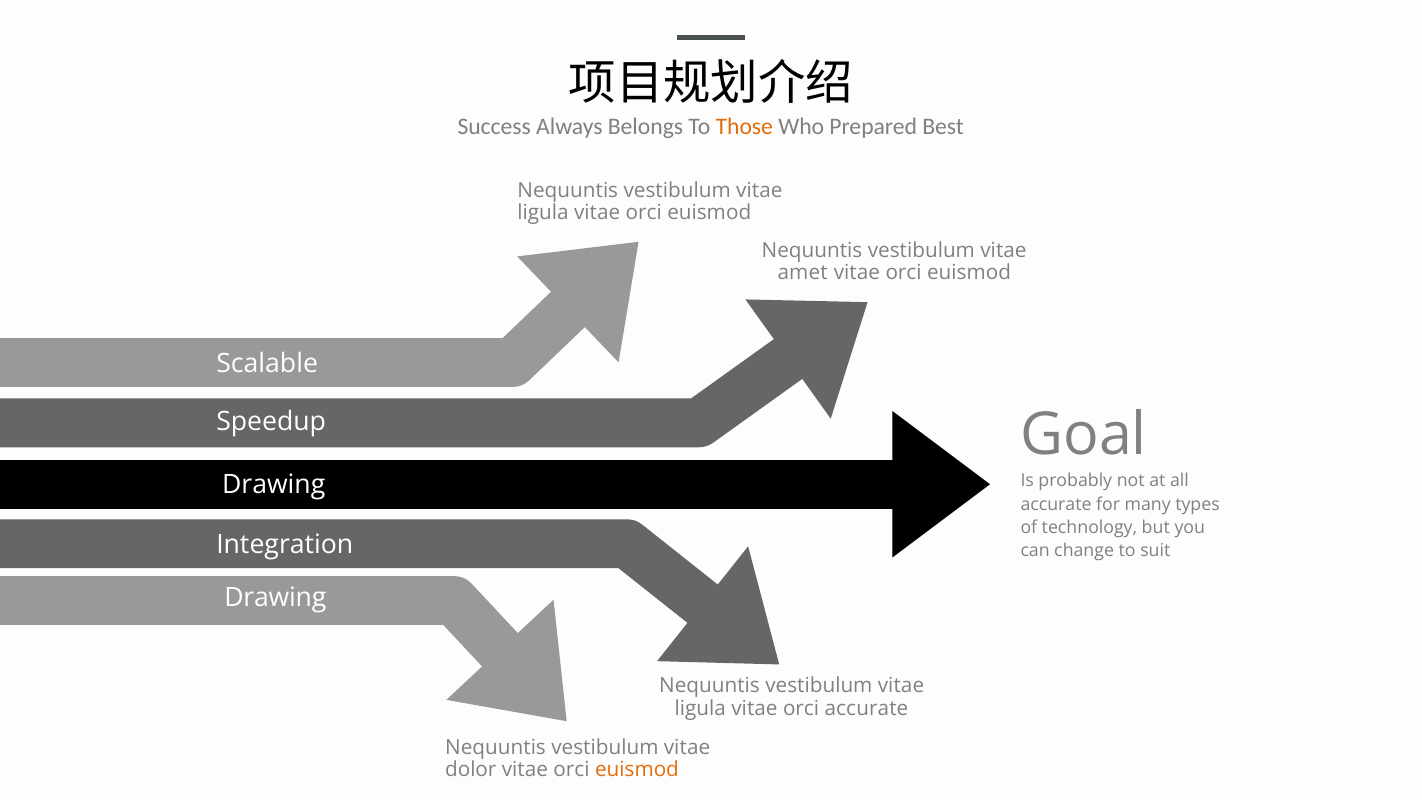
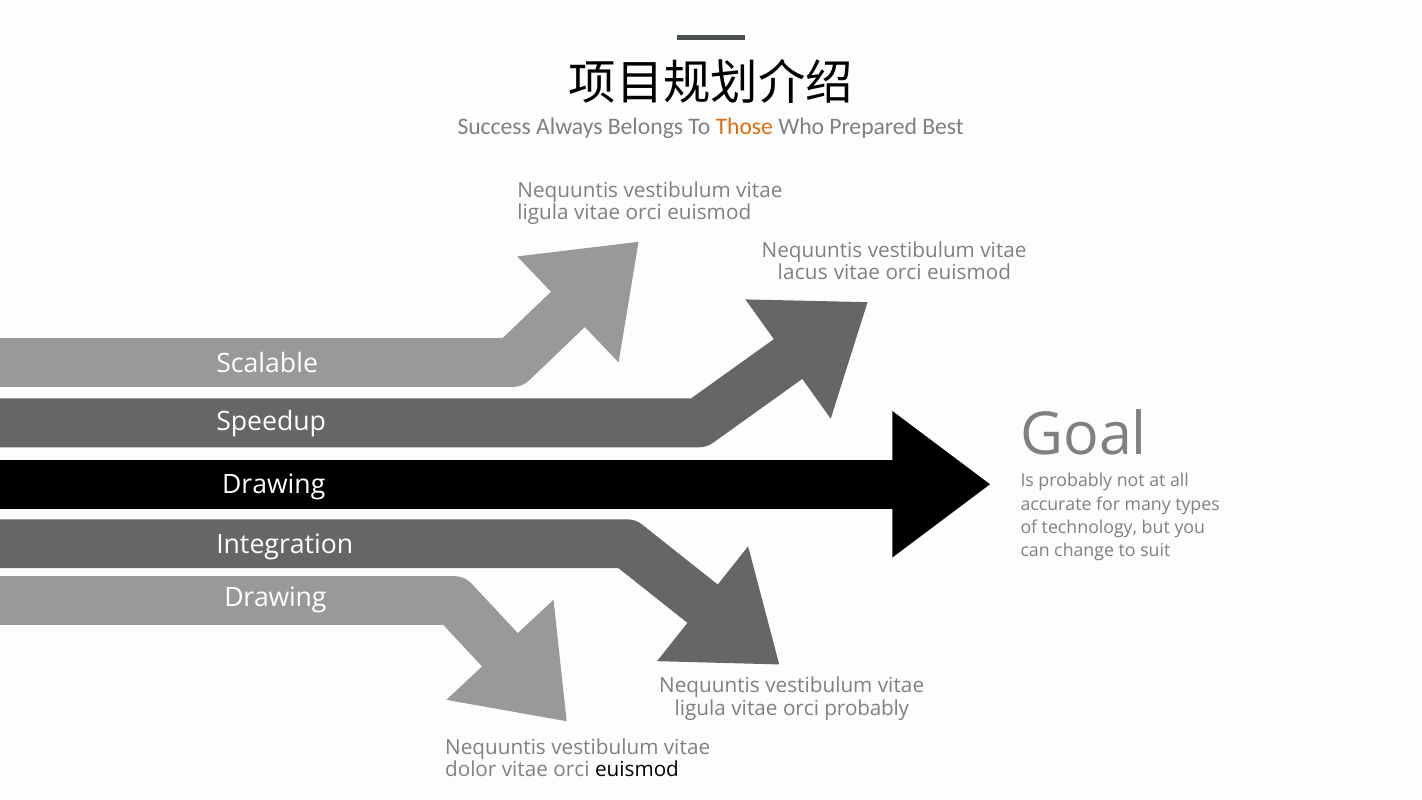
amet: amet -> lacus
orci accurate: accurate -> probably
euismod at (637, 770) colour: orange -> black
